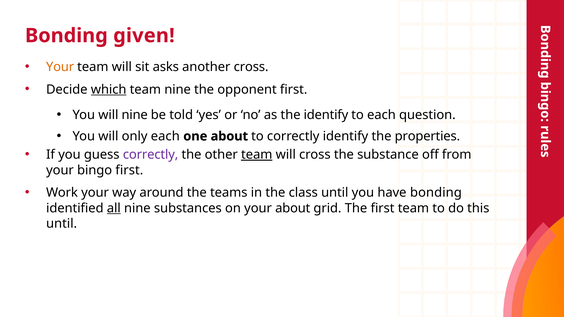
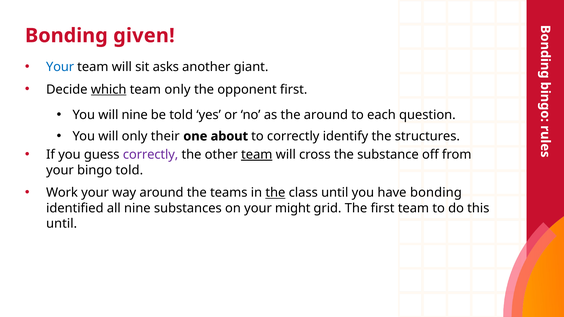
Your at (60, 67) colour: orange -> blue
another cross: cross -> giant
team nine: nine -> only
the identify: identify -> around
only each: each -> their
properties: properties -> structures
bingo first: first -> told
the at (275, 193) underline: none -> present
all underline: present -> none
your about: about -> might
